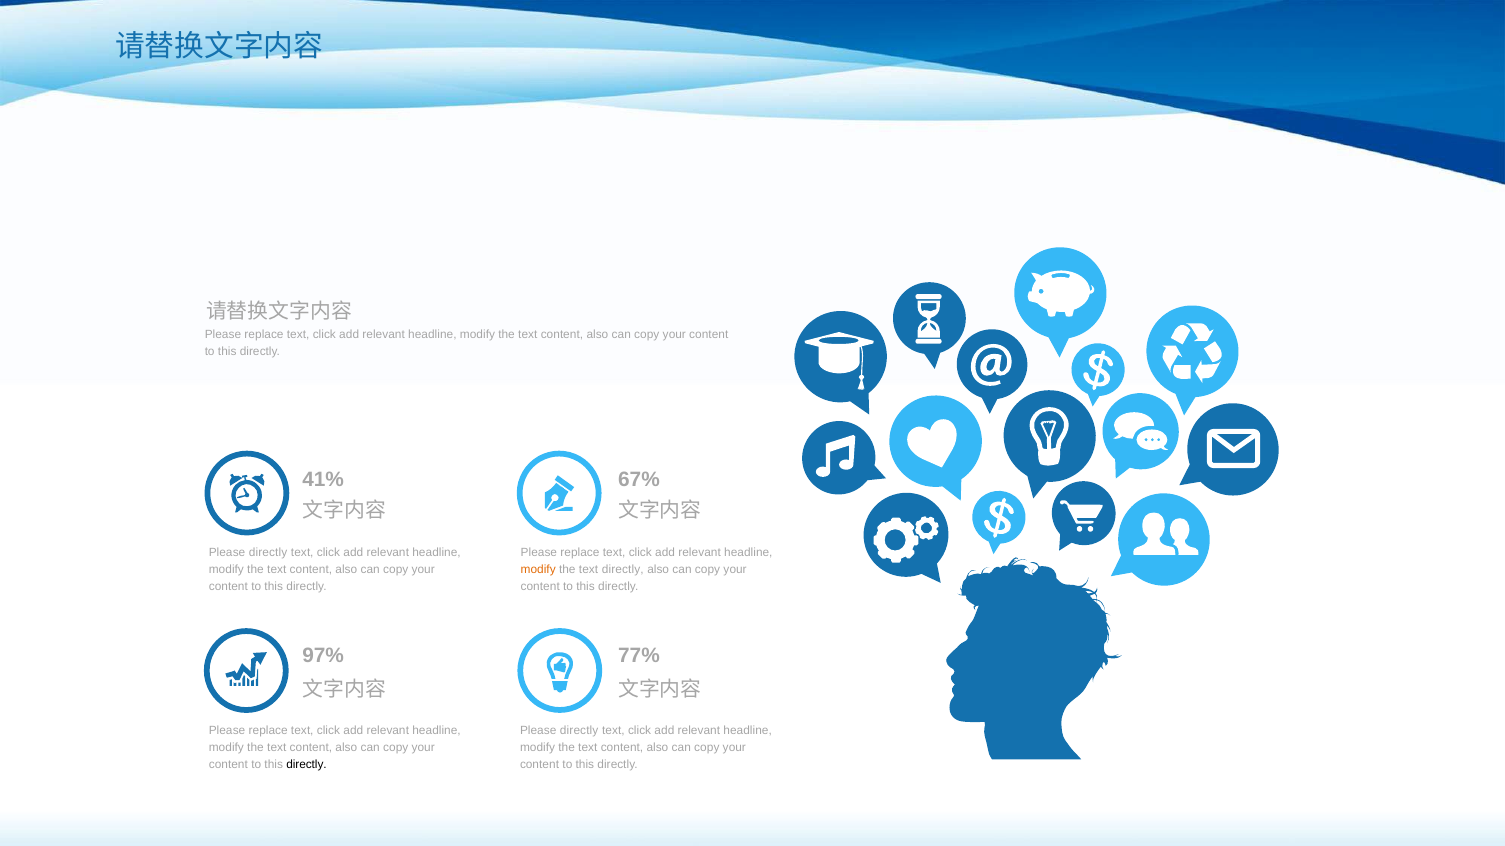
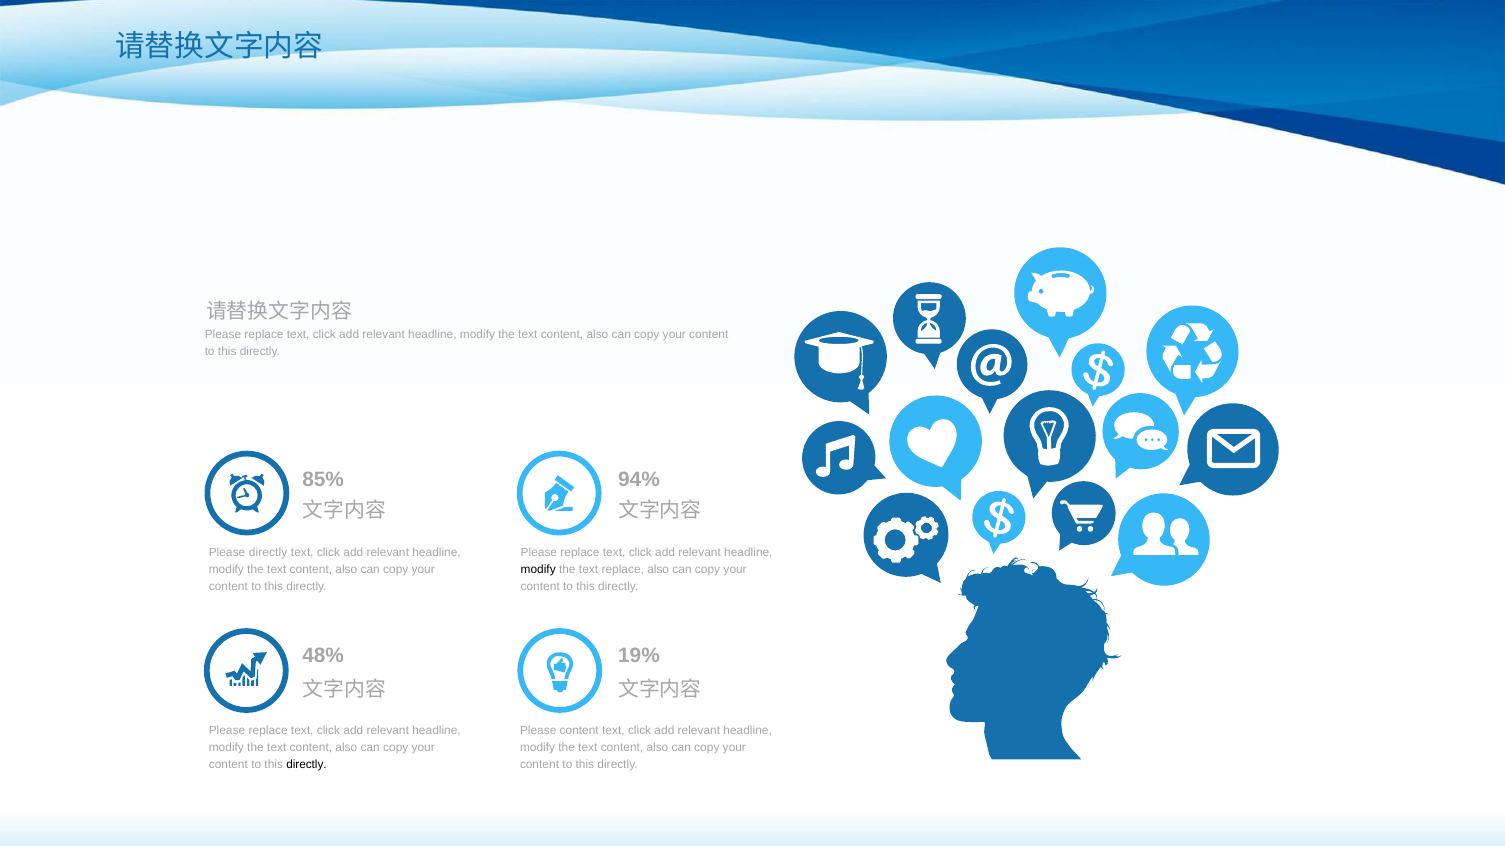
41%: 41% -> 85%
67%: 67% -> 94%
modify at (538, 570) colour: orange -> black
text directly: directly -> replace
97%: 97% -> 48%
77%: 77% -> 19%
directly at (579, 731): directly -> content
